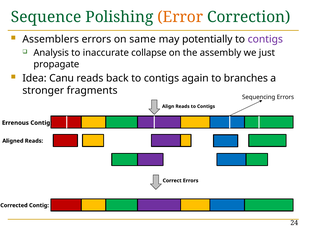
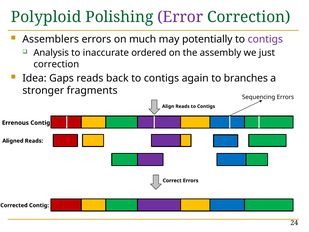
Sequence: Sequence -> Polyploid
Error colour: orange -> purple
same: same -> much
collapse: collapse -> ordered
propagate at (56, 64): propagate -> correction
Canu: Canu -> Gaps
